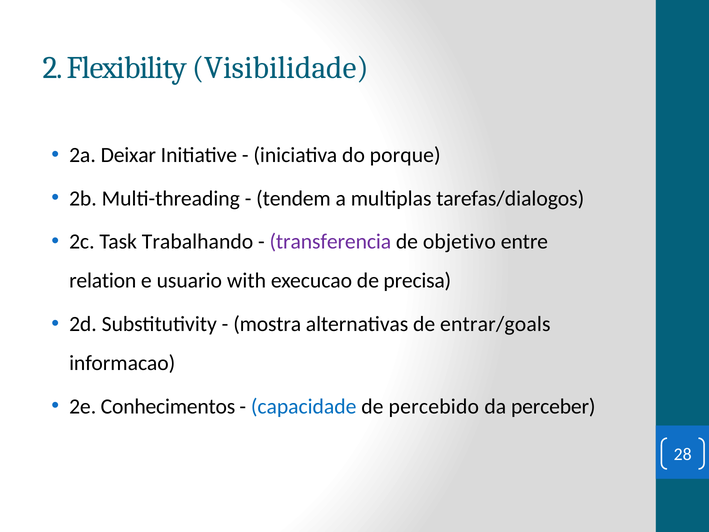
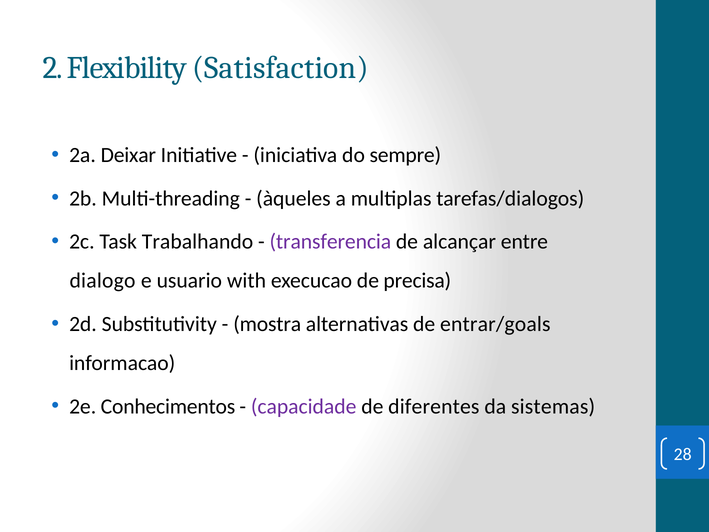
Visibilidade: Visibilidade -> Satisfaction
porque: porque -> sempre
tendem: tendem -> àqueles
objetivo: objetivo -> alcançar
relation: relation -> dialogo
capacidade colour: blue -> purple
percebido: percebido -> diferentes
perceber: perceber -> sistemas
